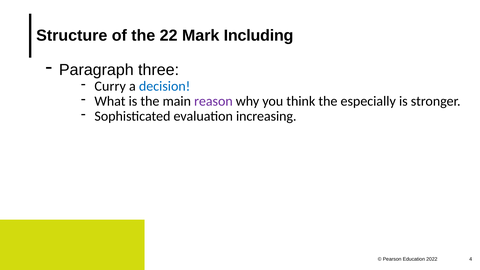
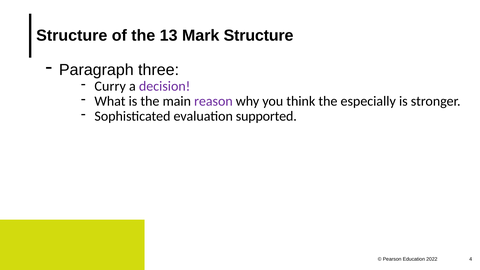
22: 22 -> 13
Mark Including: Including -> Structure
decision colour: blue -> purple
increasing: increasing -> supported
